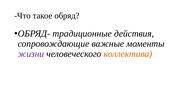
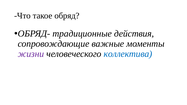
коллектива colour: orange -> blue
